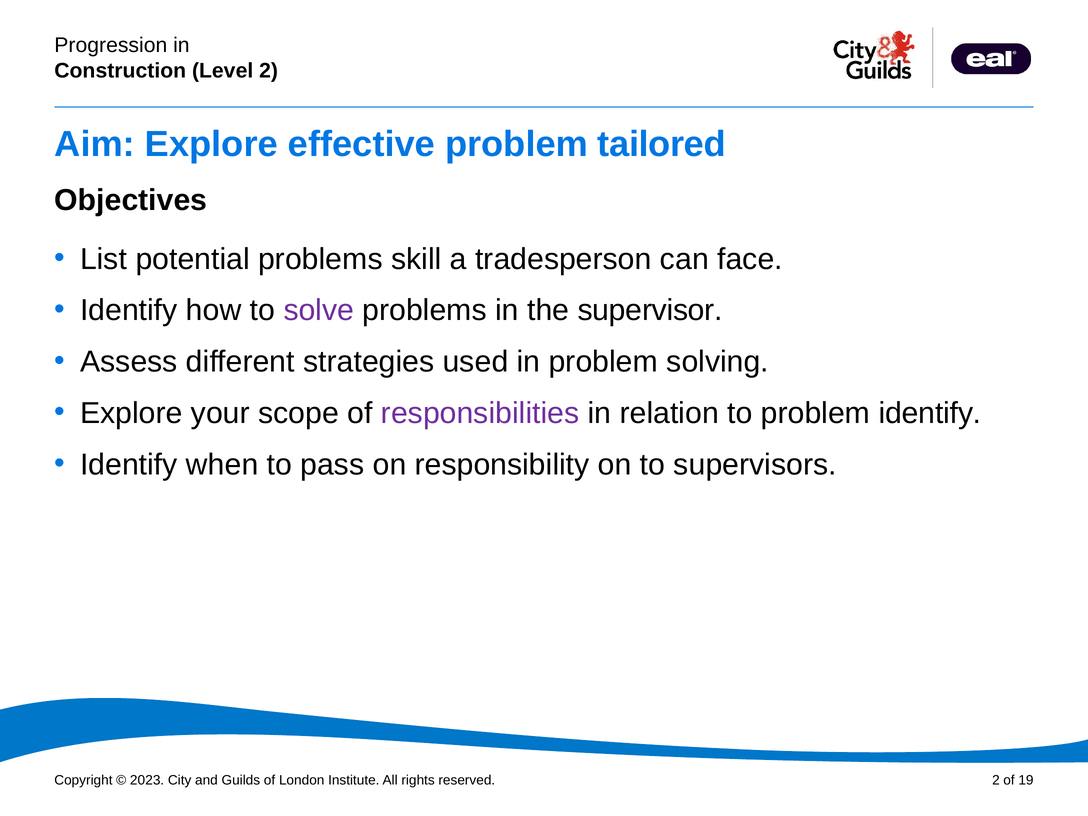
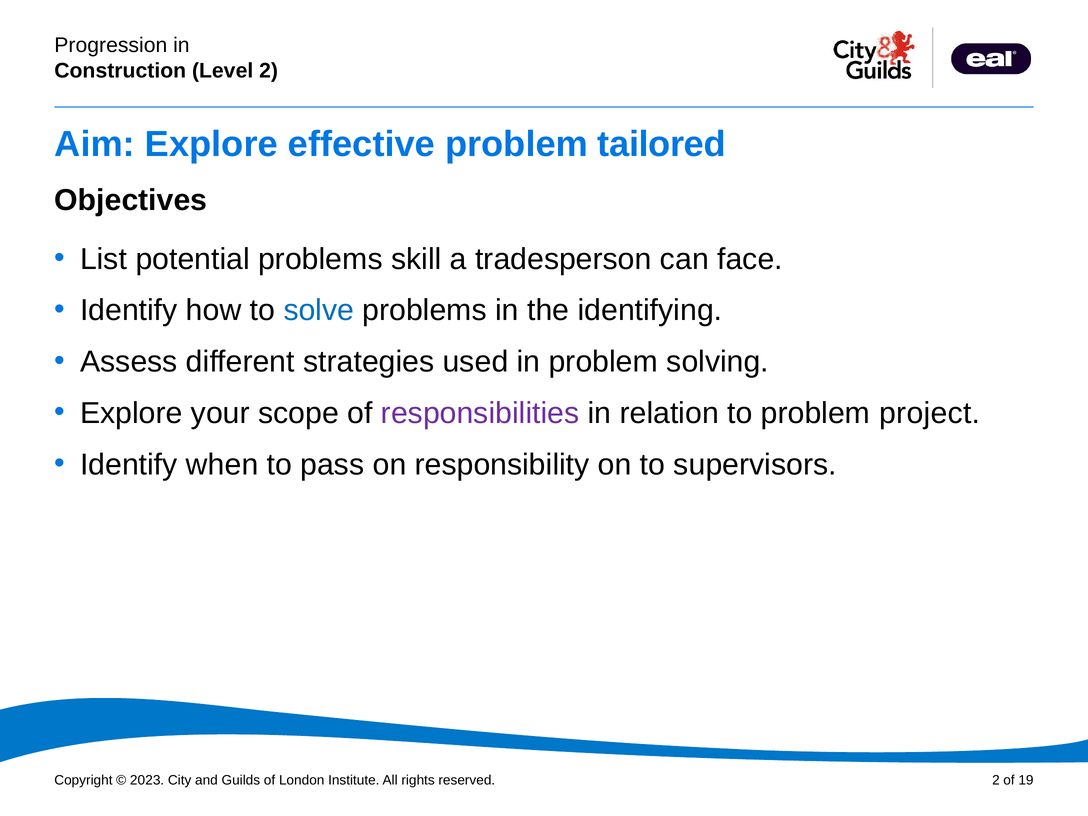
solve colour: purple -> blue
supervisor: supervisor -> identifying
problem identify: identify -> project
